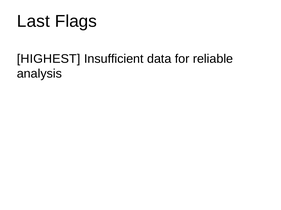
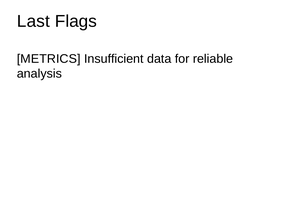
HIGHEST: HIGHEST -> METRICS
